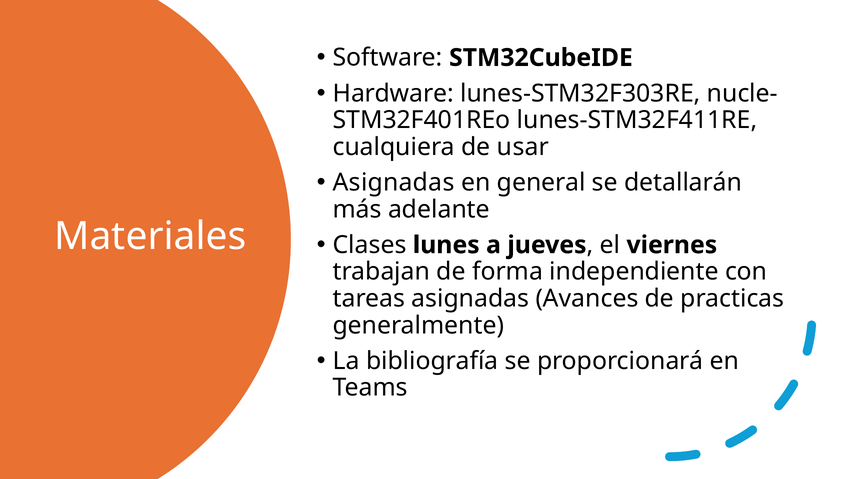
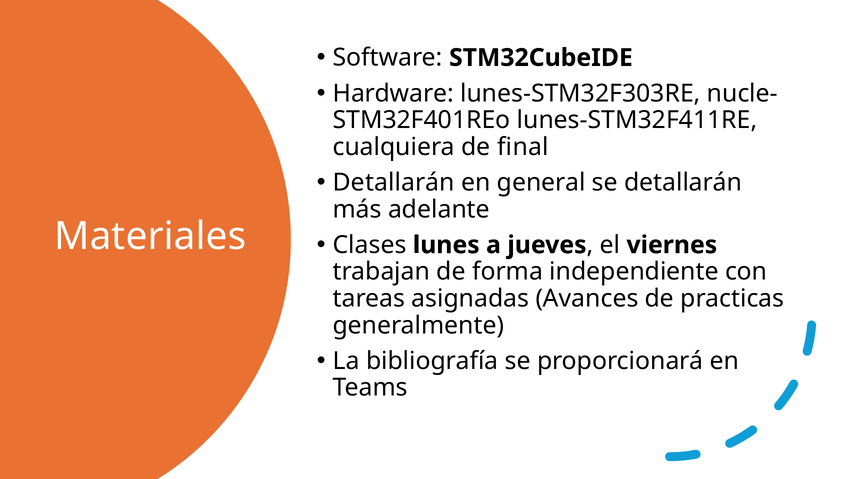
usar: usar -> final
Asignadas at (394, 182): Asignadas -> Detallarán
